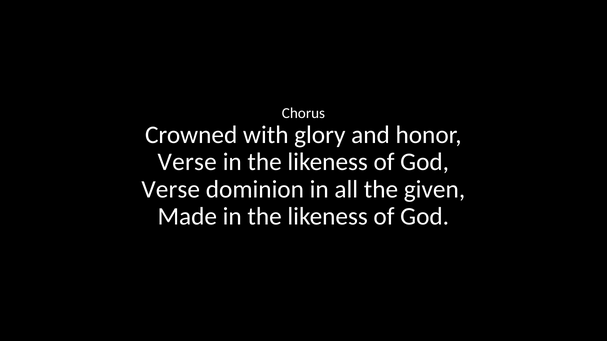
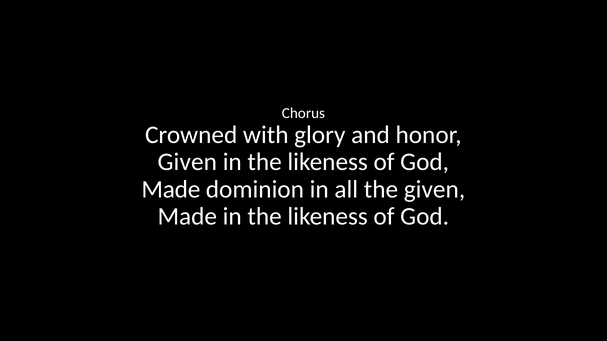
Verse at (187, 162): Verse -> Given
Verse at (171, 190): Verse -> Made
